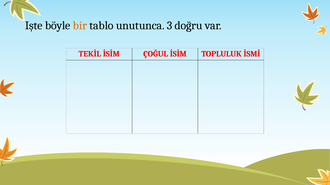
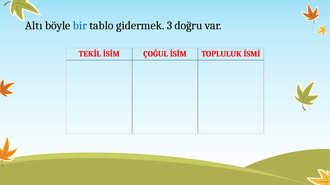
Işte: Işte -> Altı
bir colour: orange -> blue
unutunca: unutunca -> gidermek
